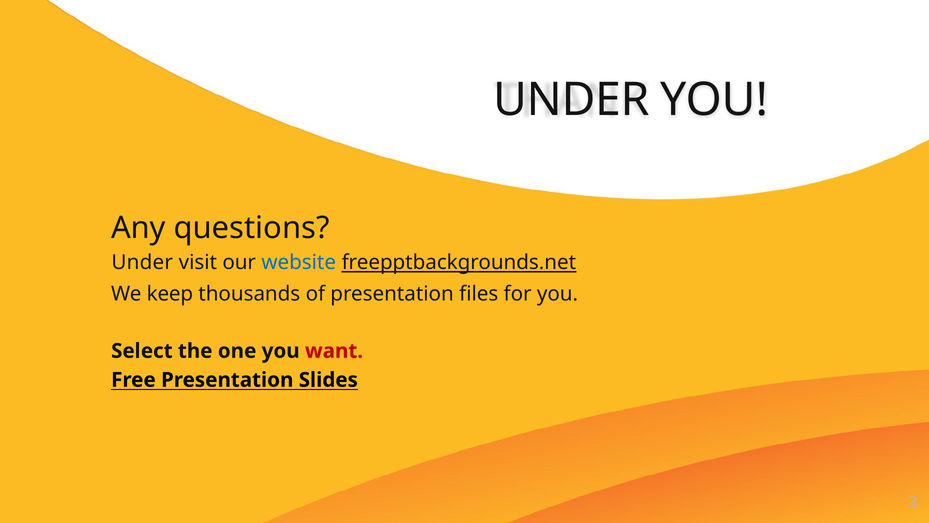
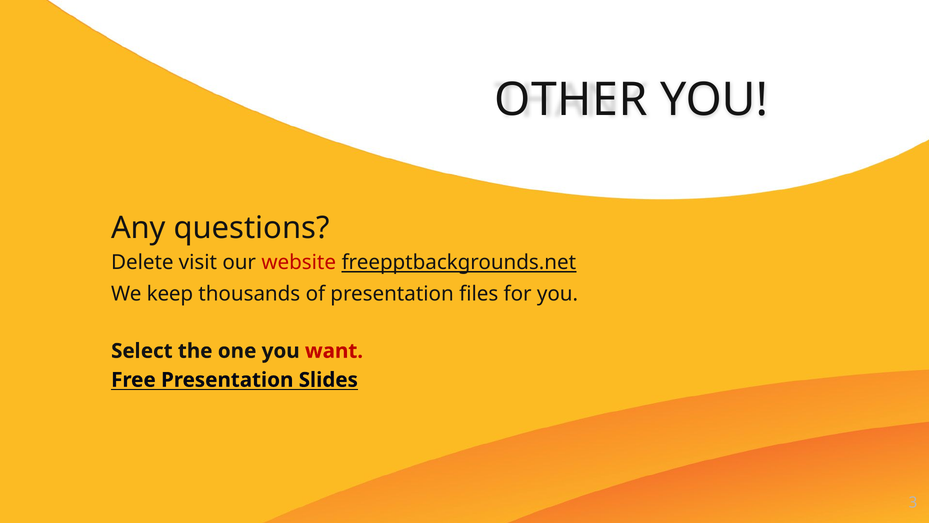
UNDER at (571, 100): UNDER -> OTHER
Under at (142, 262): Under -> Delete
website colour: blue -> red
